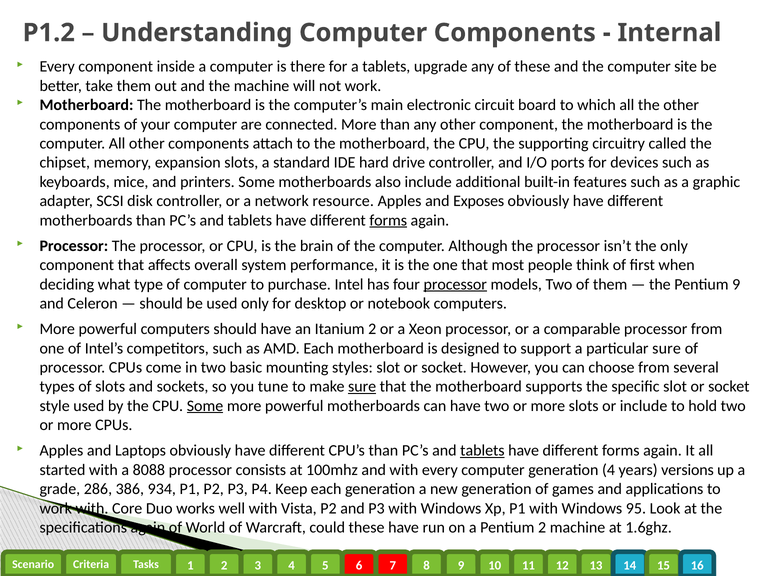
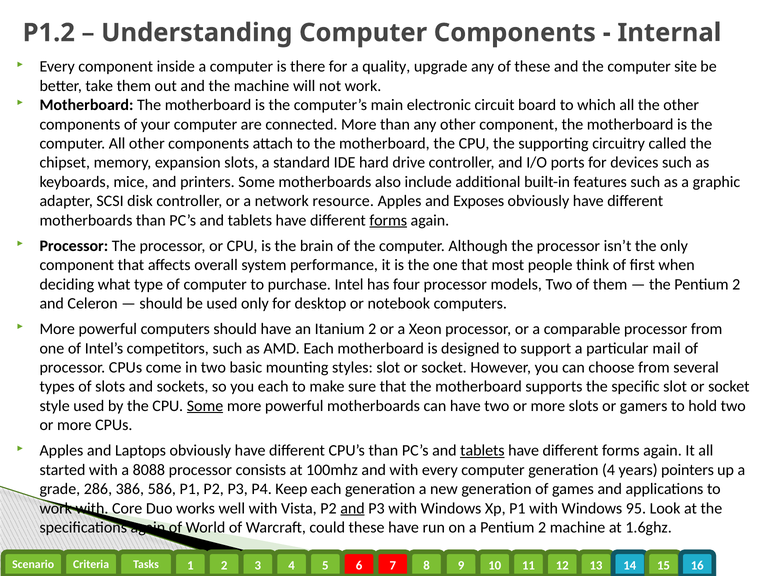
a tablets: tablets -> quality
processor at (455, 284) underline: present -> none
the Pentium 9: 9 -> 2
particular sure: sure -> mail
you tune: tune -> each
sure at (362, 387) underline: present -> none
or include: include -> gamers
versions: versions -> pointers
934: 934 -> 586
and at (352, 508) underline: none -> present
